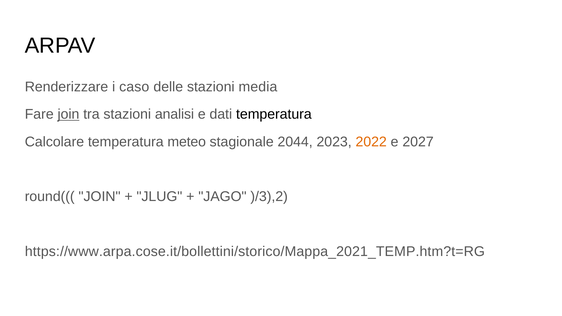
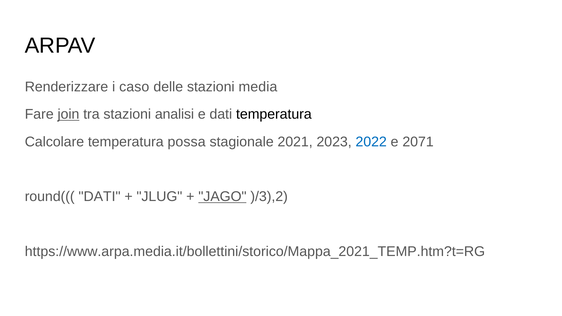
meteo: meteo -> possa
2044: 2044 -> 2021
2022 colour: orange -> blue
2027: 2027 -> 2071
round((( JOIN: JOIN -> DATI
JAGO underline: none -> present
https://www.arpa.cose.it/bollettini/storico/Mappa_2021_TEMP.htm?t=RG: https://www.arpa.cose.it/bollettini/storico/Mappa_2021_TEMP.htm?t=RG -> https://www.arpa.media.it/bollettini/storico/Mappa_2021_TEMP.htm?t=RG
